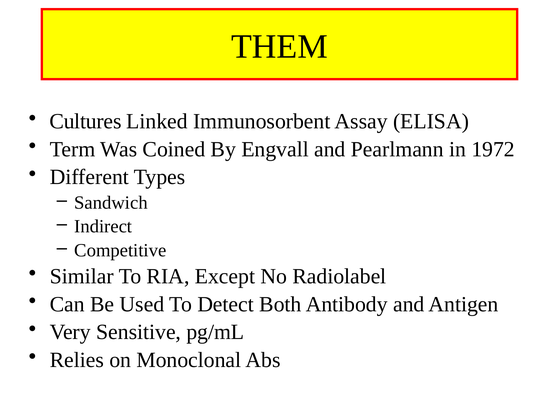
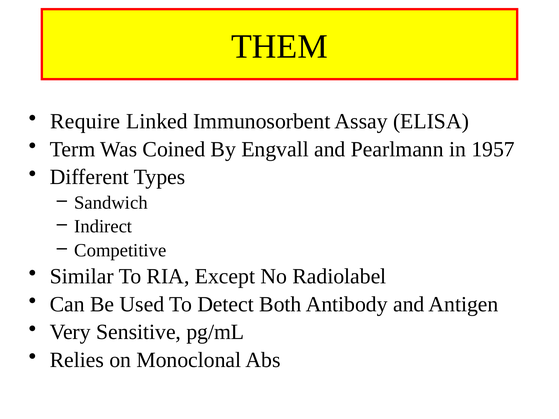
Cultures: Cultures -> Require
1972: 1972 -> 1957
